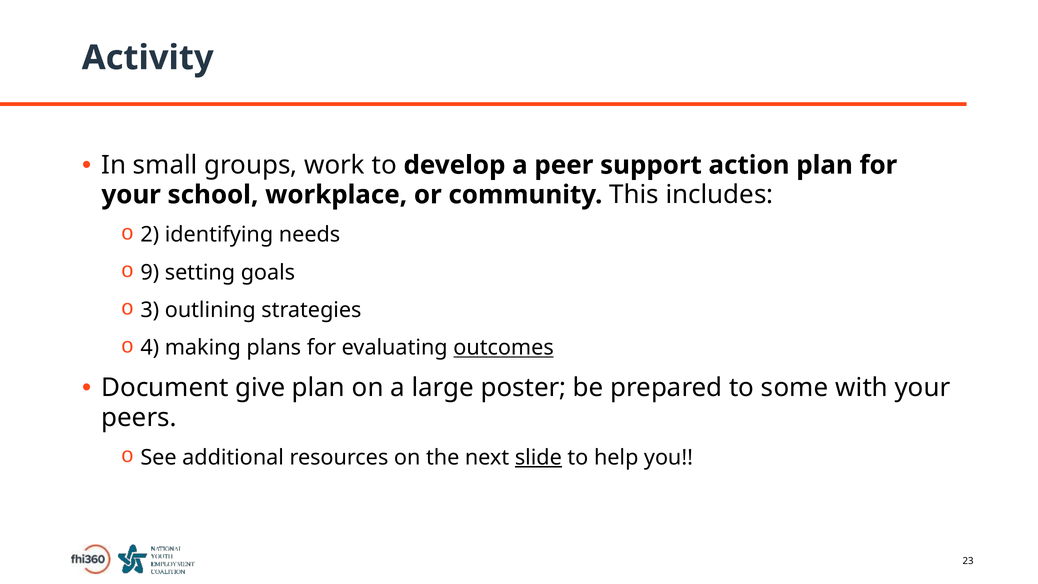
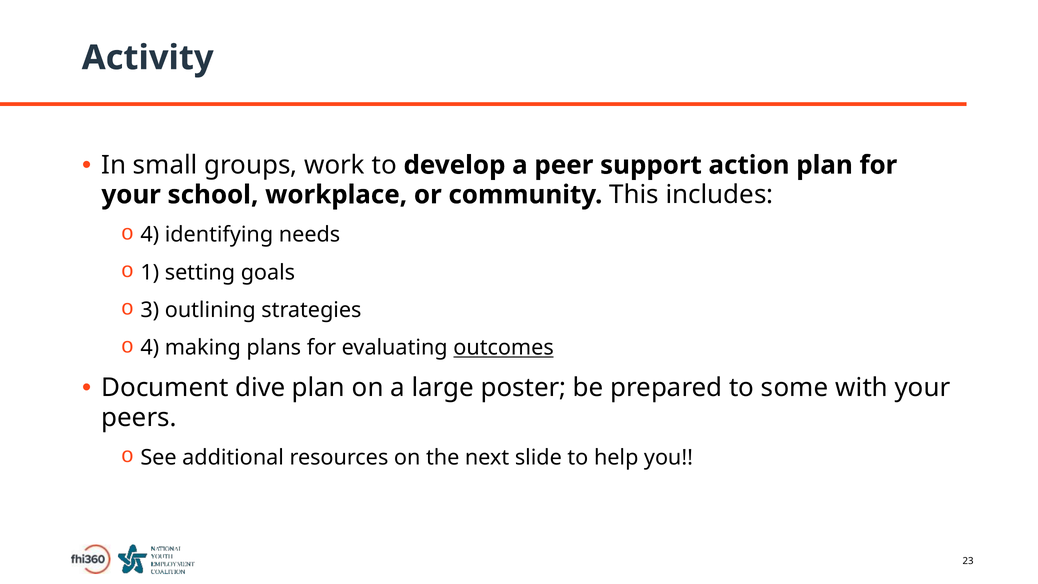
2 at (150, 235): 2 -> 4
9: 9 -> 1
give: give -> dive
slide underline: present -> none
